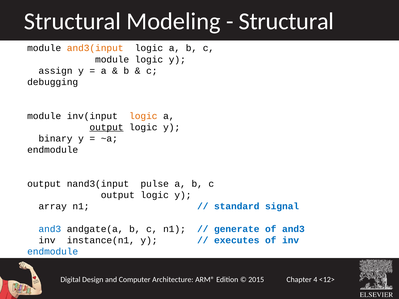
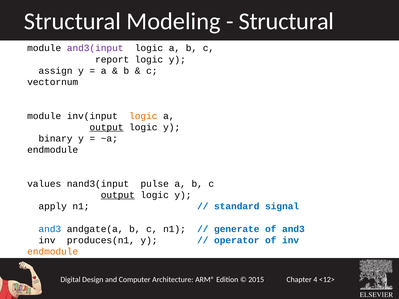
and3(input colour: orange -> purple
module at (112, 59): module -> report
debugging: debugging -> vectornum
output at (44, 184): output -> values
output at (118, 195) underline: none -> present
array: array -> apply
instance(n1: instance(n1 -> produces(n1
executes: executes -> operator
endmodule at (53, 252) colour: blue -> orange
